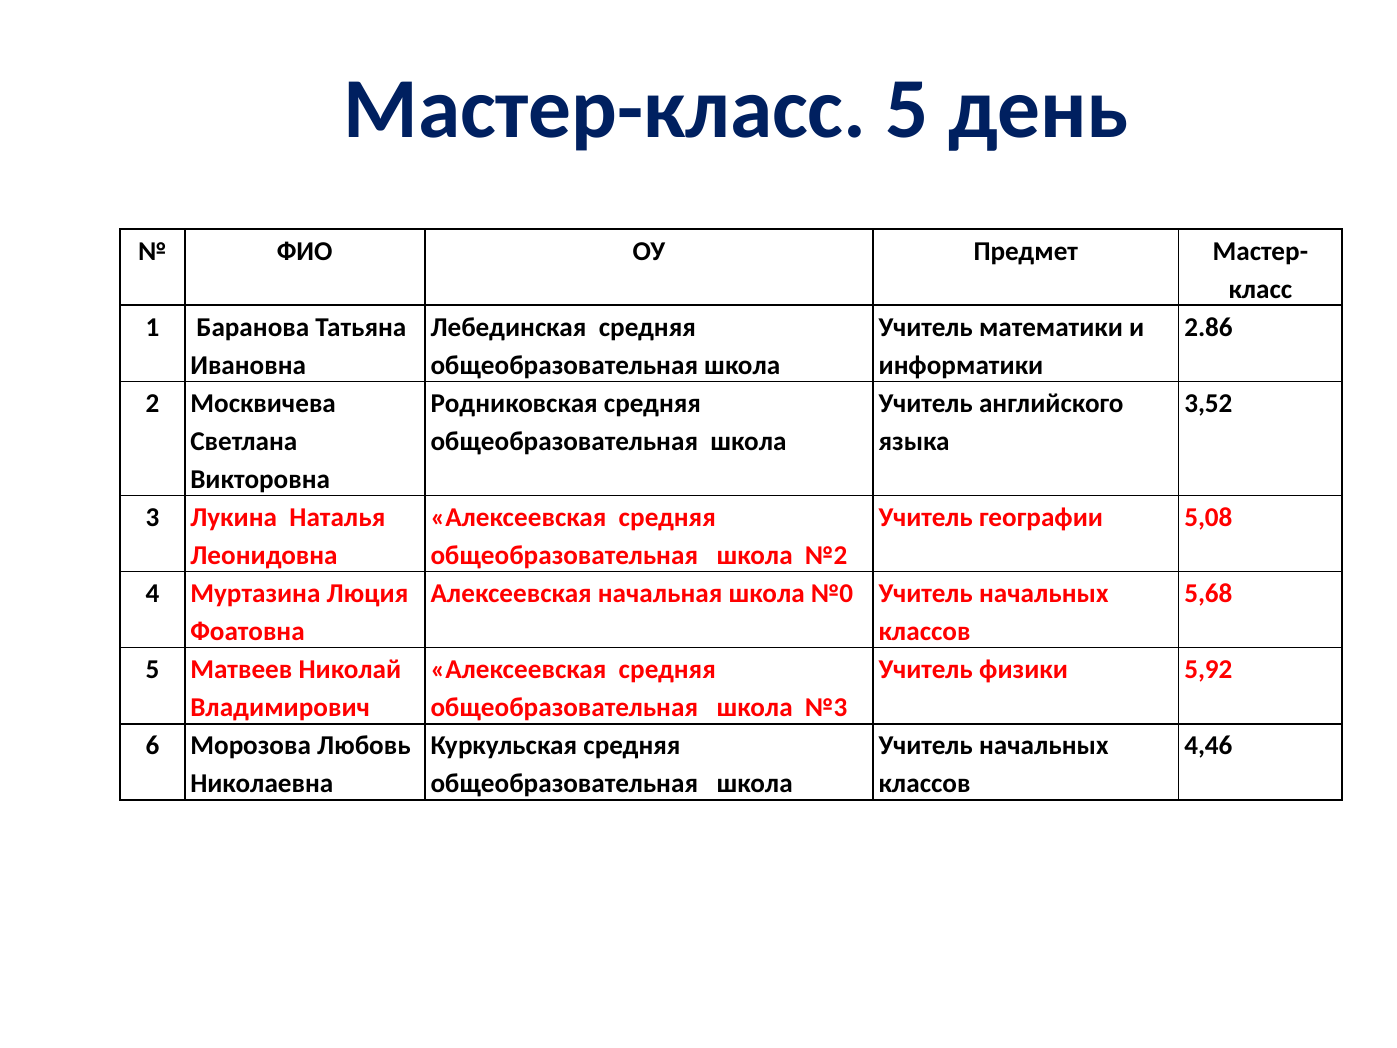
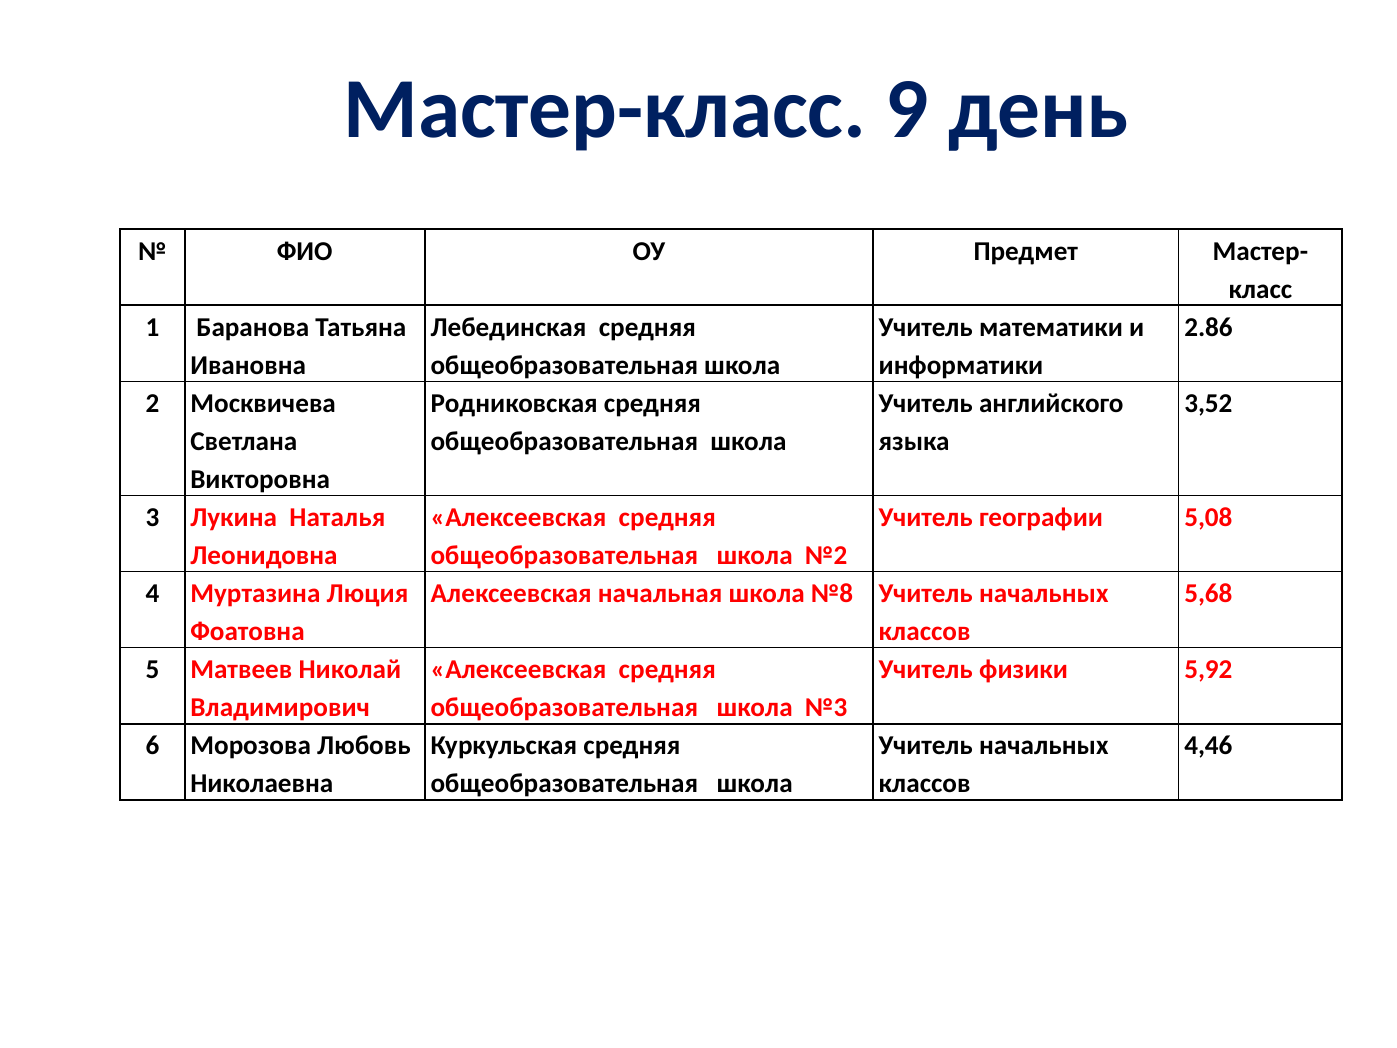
Мастер-класс 5: 5 -> 9
№0: №0 -> №8
